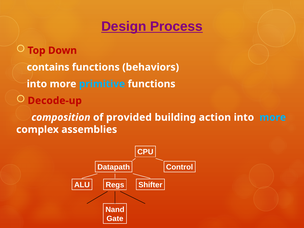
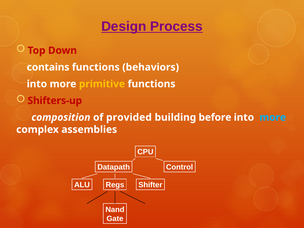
primitive colour: light blue -> yellow
Decode-up: Decode-up -> Shifters-up
action: action -> before
